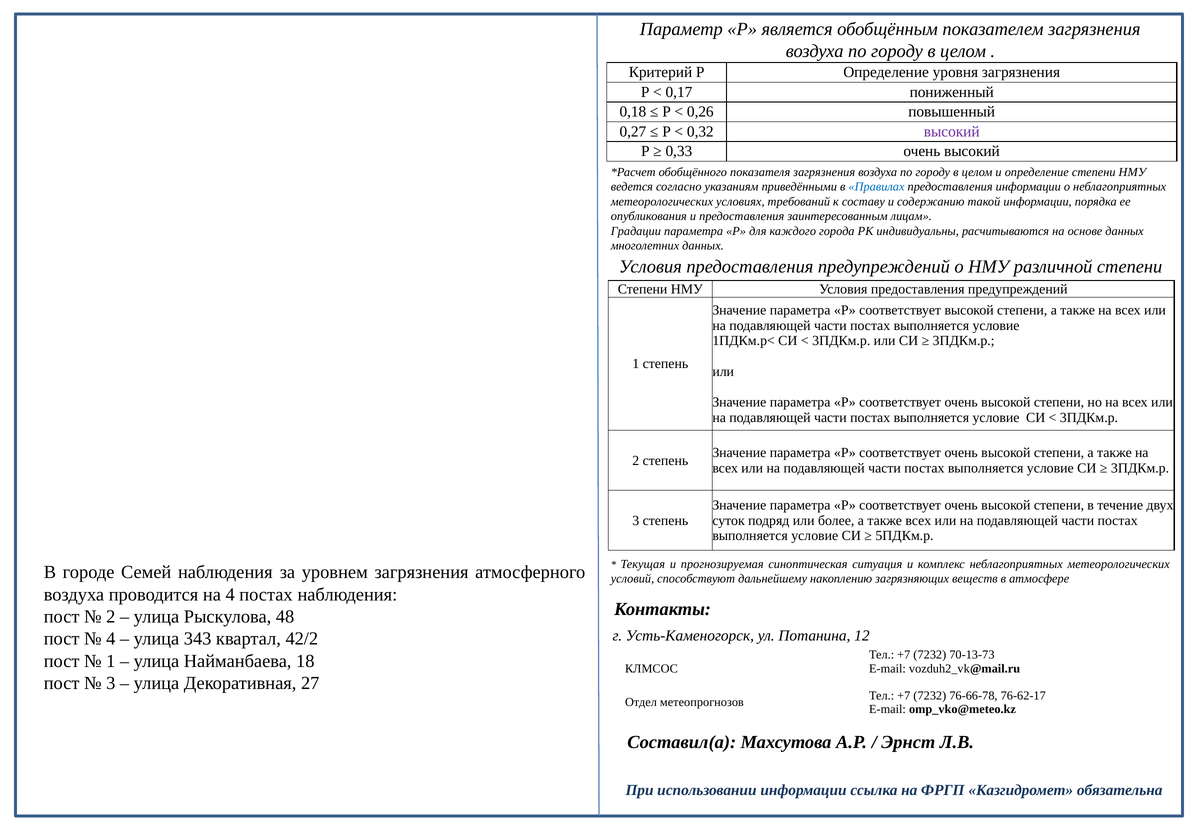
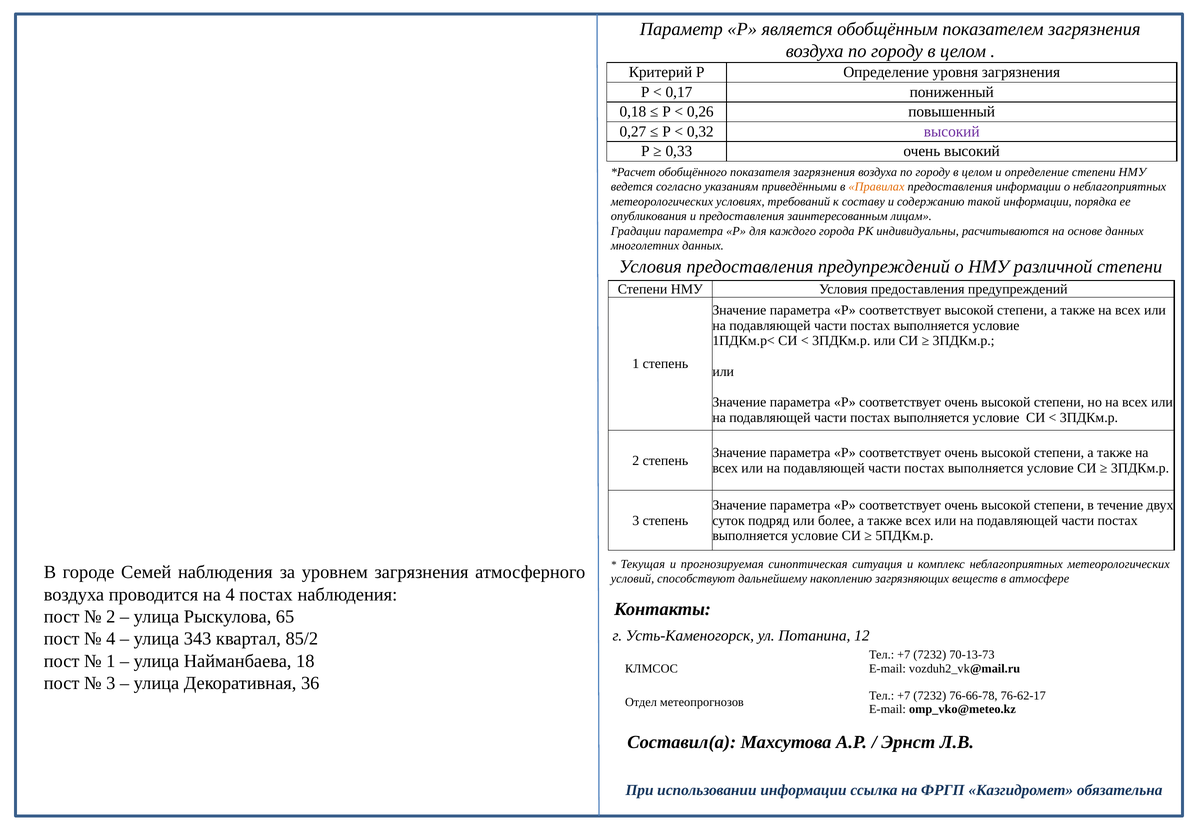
Правилах colour: blue -> orange
48: 48 -> 65
42/2: 42/2 -> 85/2
27: 27 -> 36
